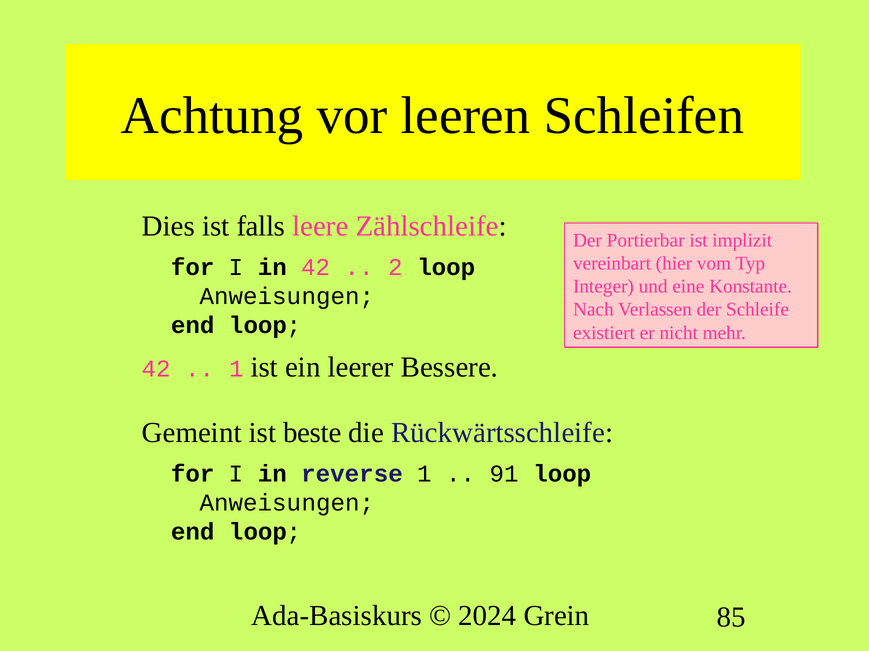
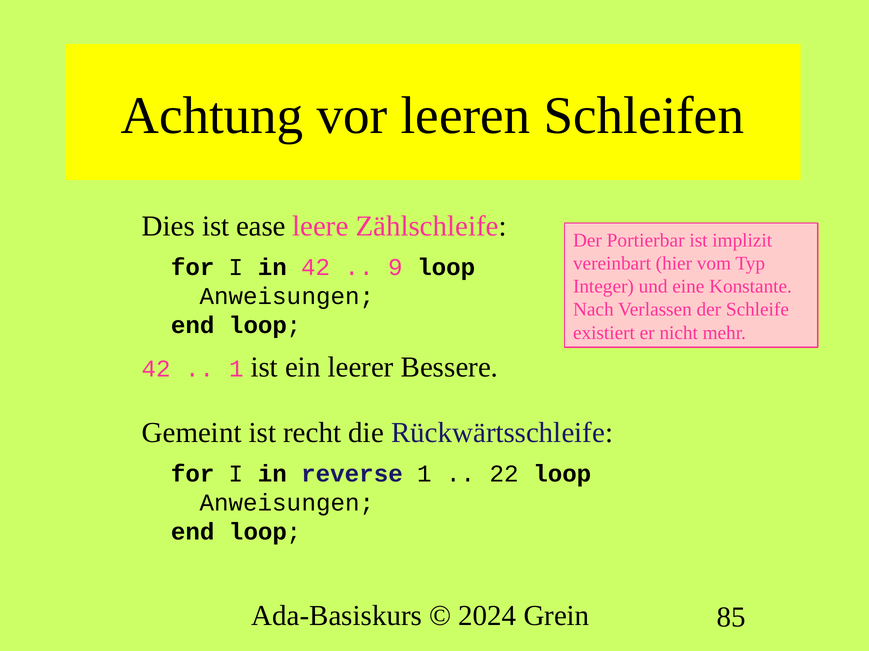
falls: falls -> ease
2: 2 -> 9
beste: beste -> recht
91: 91 -> 22
